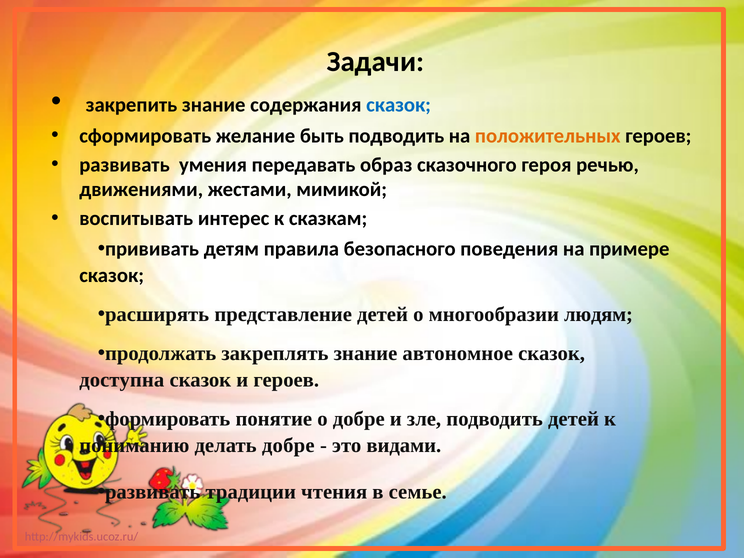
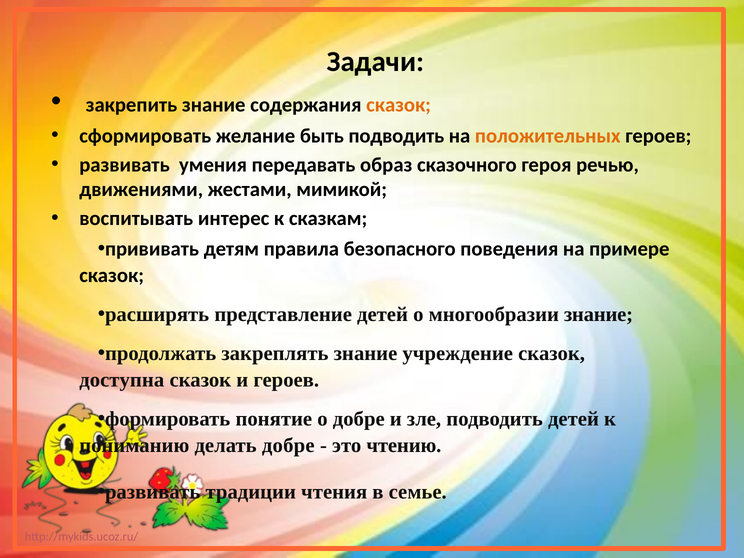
сказок at (399, 105) colour: blue -> orange
многообразии людям: людям -> знание
автономное: автономное -> учреждение
видами: видами -> чтению
